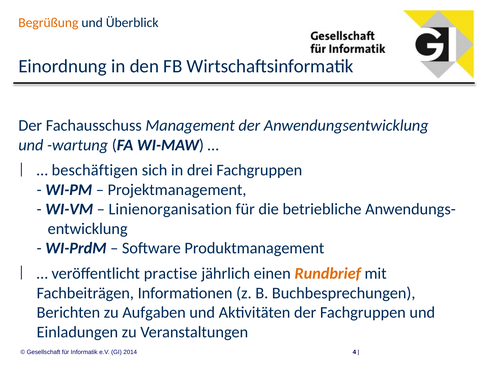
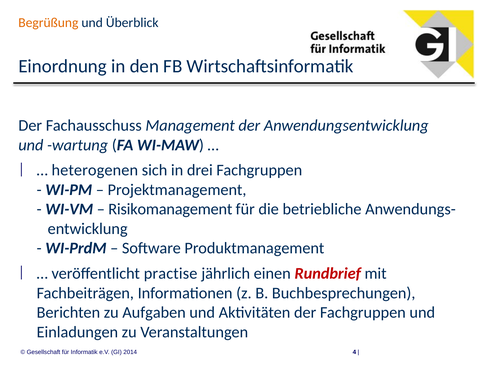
beschäftigen: beschäftigen -> heterogenen
Linienorganisation: Linienorganisation -> Risikomanagement
Rundbrief colour: orange -> red
